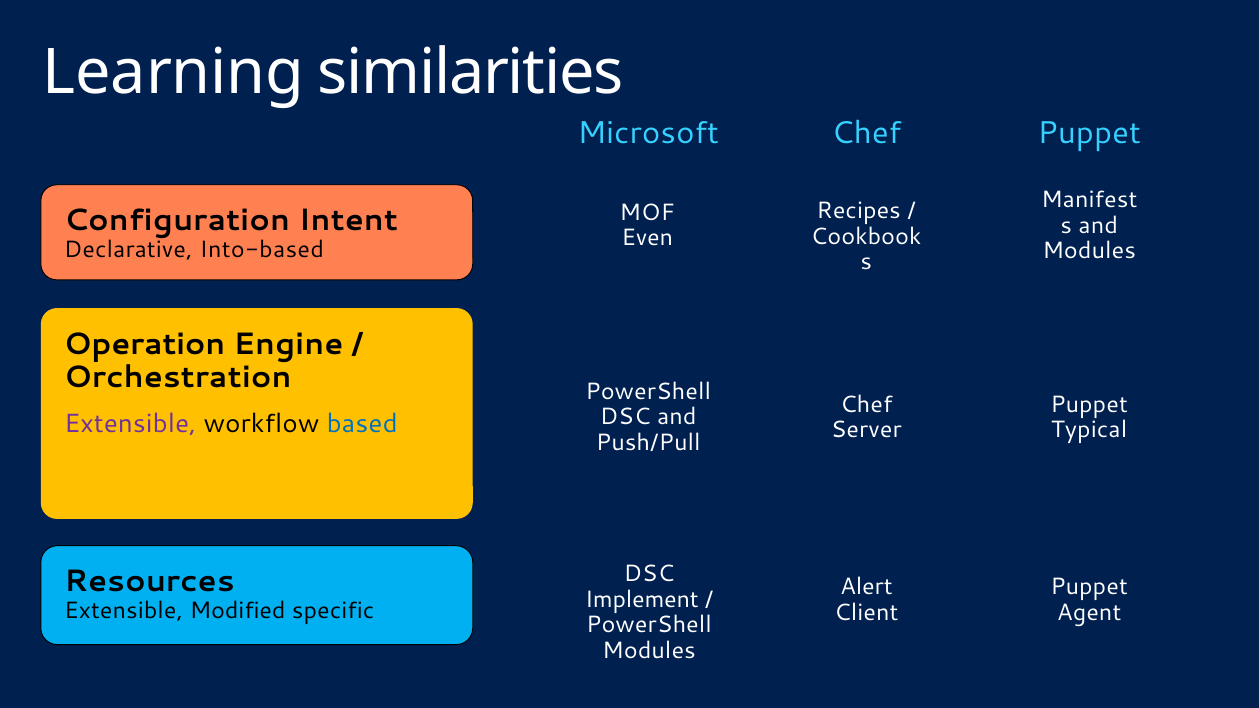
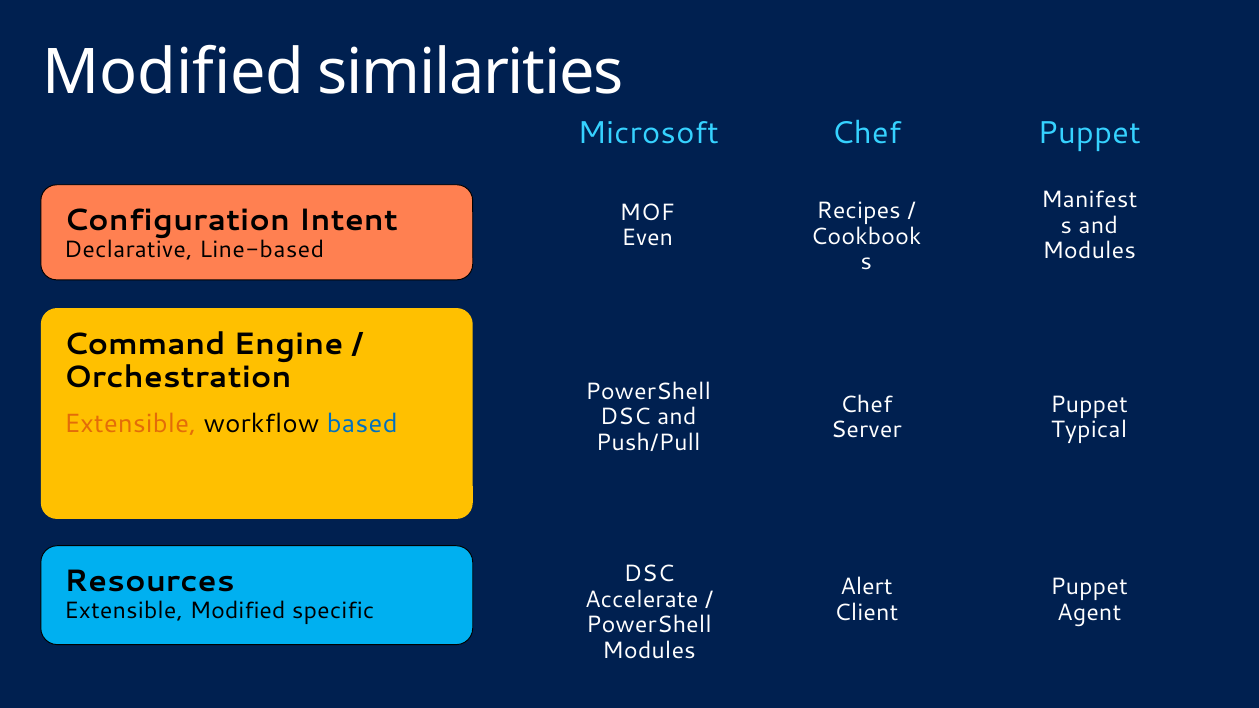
Learning at (173, 73): Learning -> Modified
Into-based: Into-based -> Line-based
Operation: Operation -> Command
Extensible at (130, 424) colour: purple -> orange
Implement: Implement -> Accelerate
